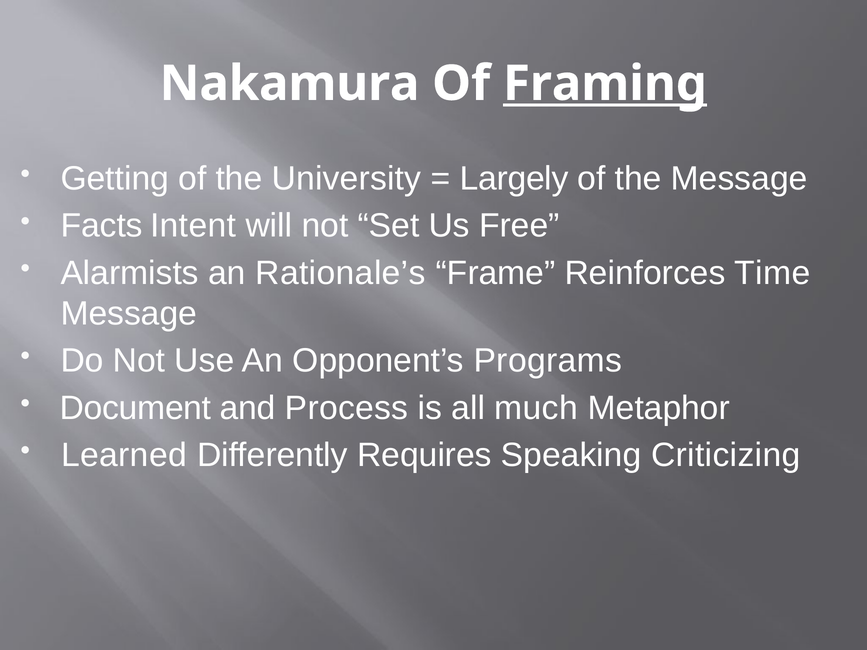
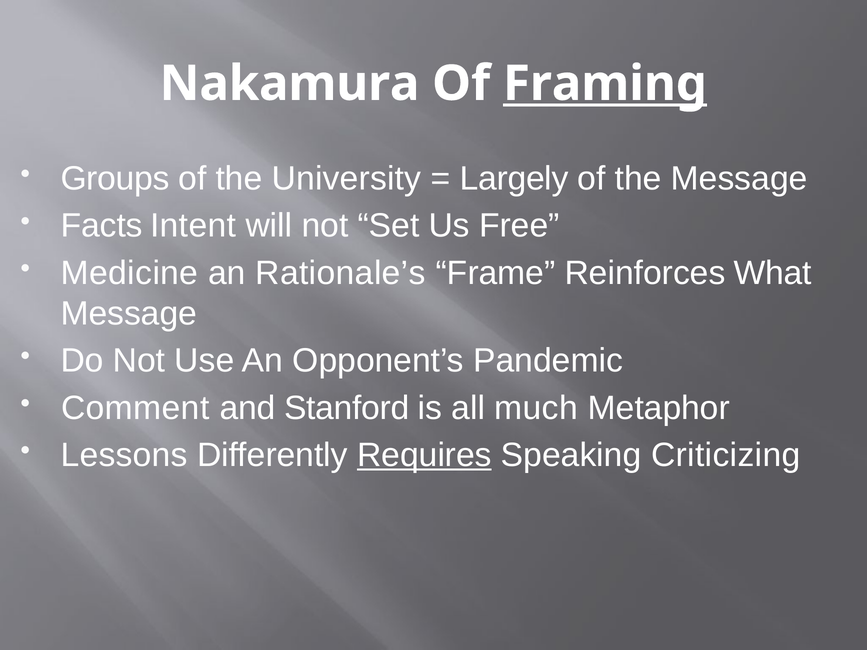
Getting: Getting -> Groups
Alarmists: Alarmists -> Medicine
Time: Time -> What
Programs: Programs -> Pandemic
Document: Document -> Comment
Process: Process -> Stanford
Learned: Learned -> Lessons
Requires underline: none -> present
